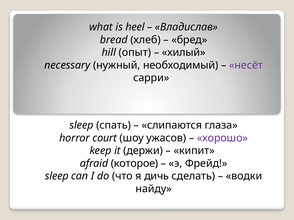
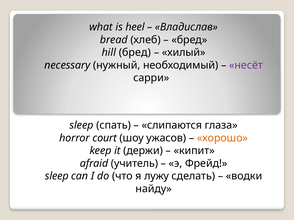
hill опыт: опыт -> бред
хорошо colour: purple -> orange
которое: которое -> учитель
дичь: дичь -> лужу
